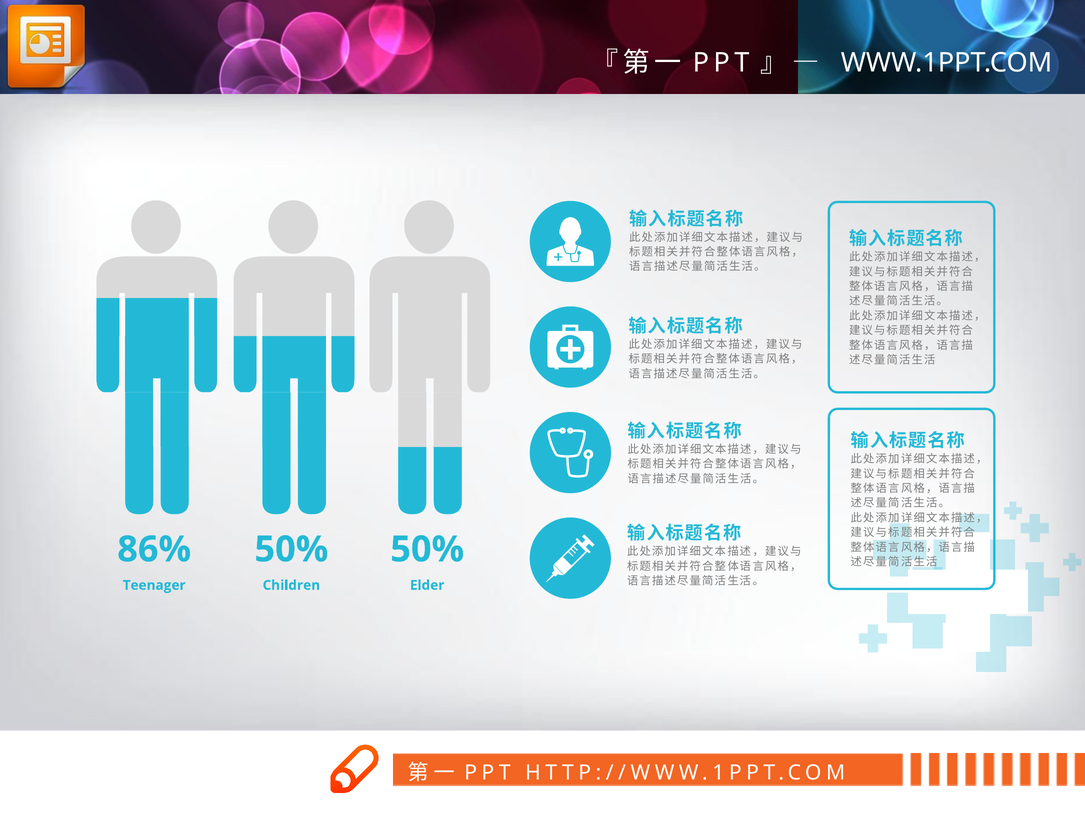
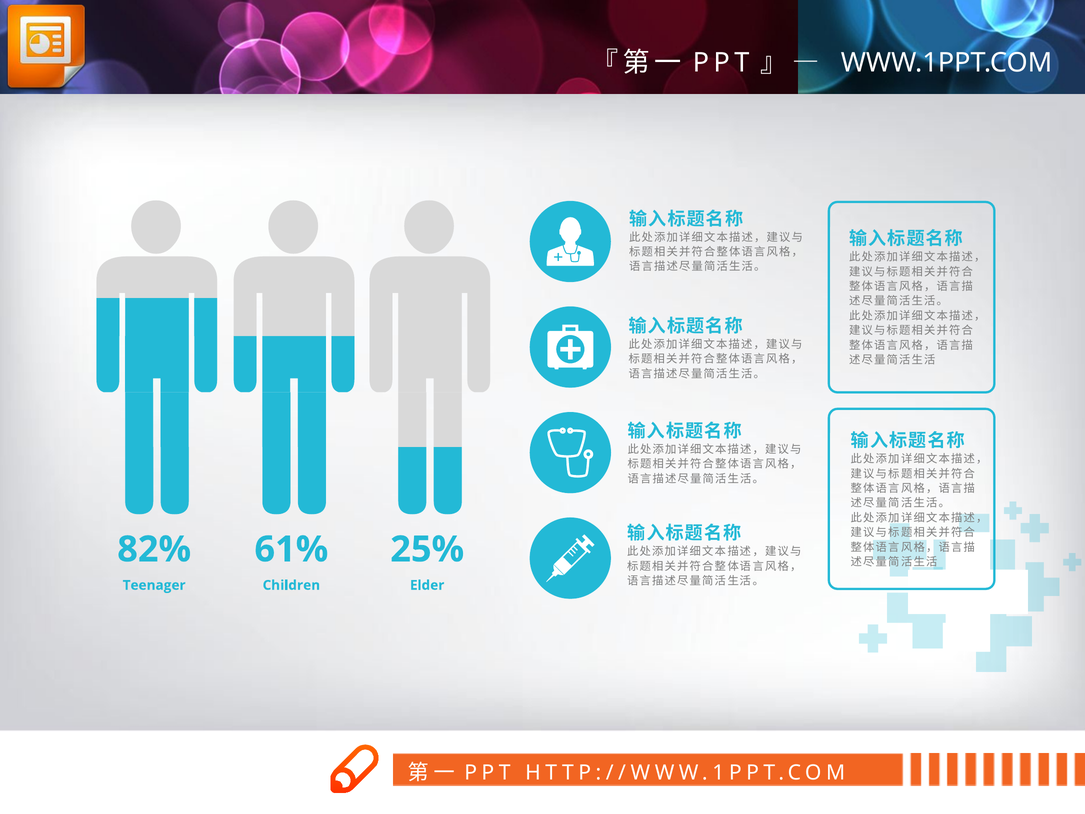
86%: 86% -> 82%
50% at (291, 549): 50% -> 61%
50% at (427, 549): 50% -> 25%
